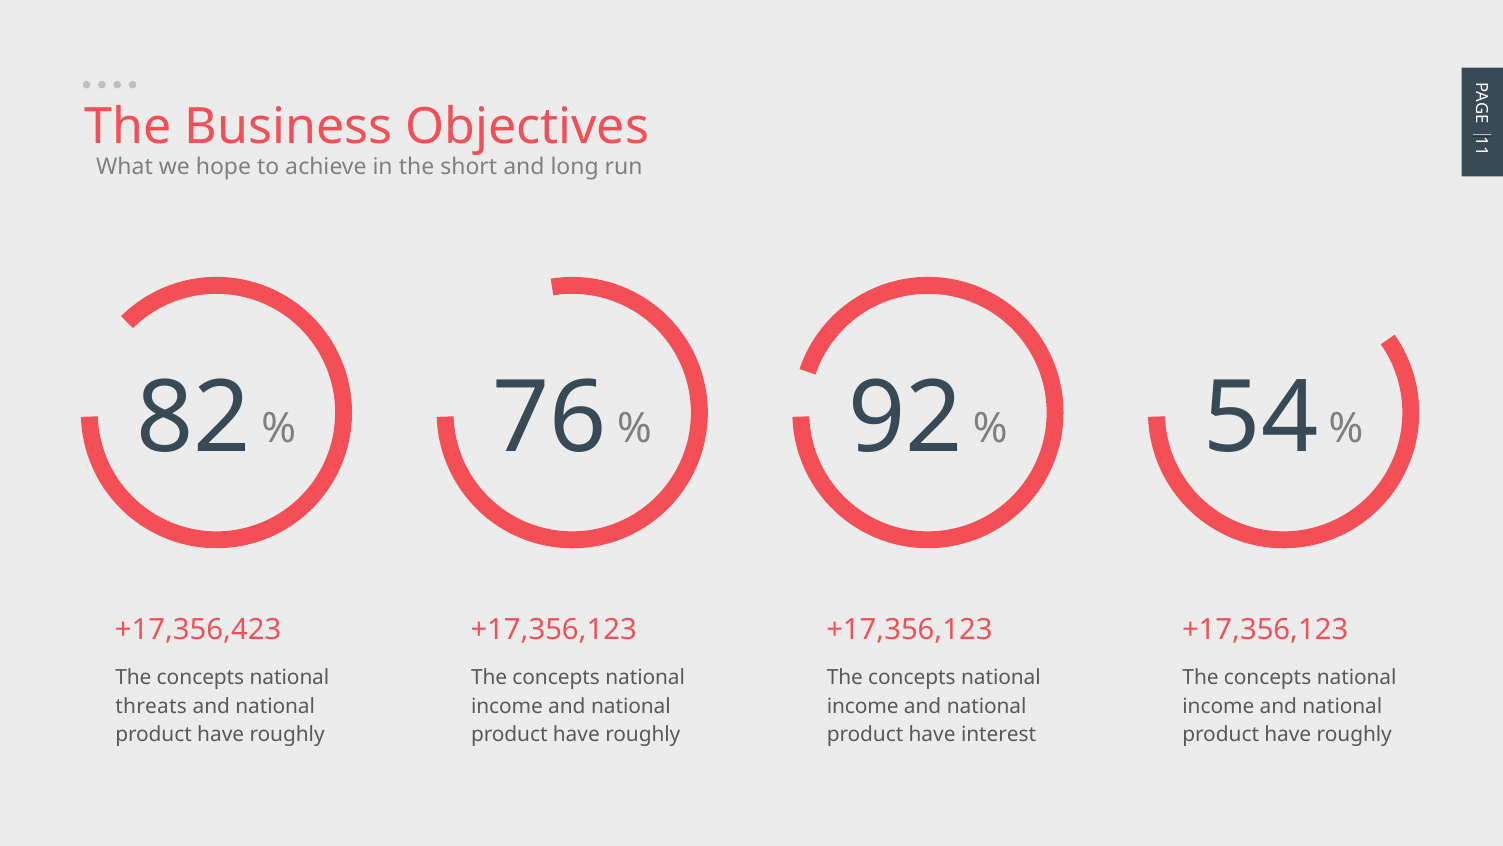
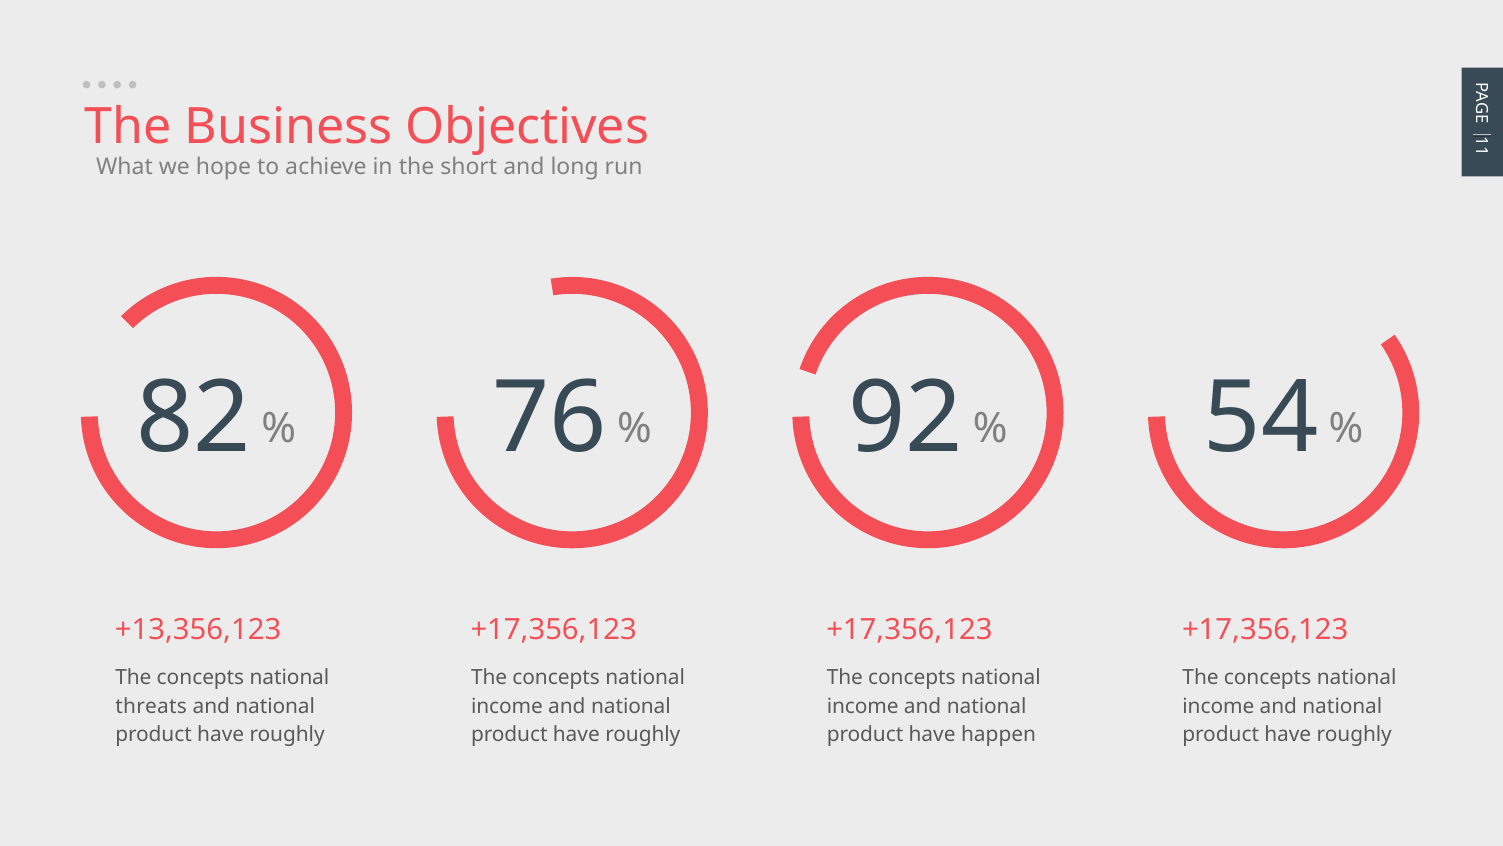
+17,356,423: +17,356,423 -> +13,356,123
interest: interest -> happen
